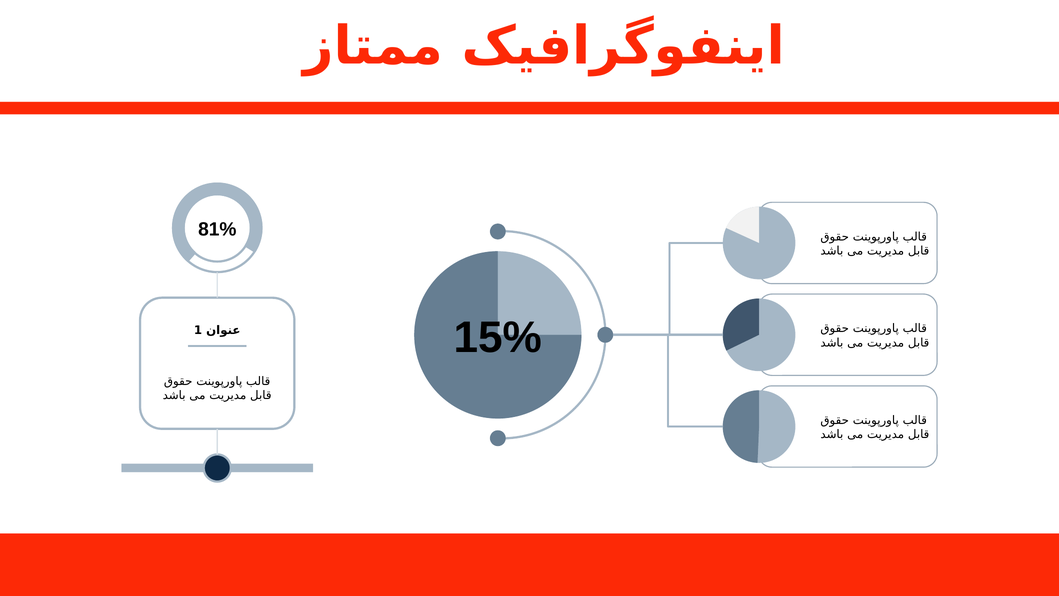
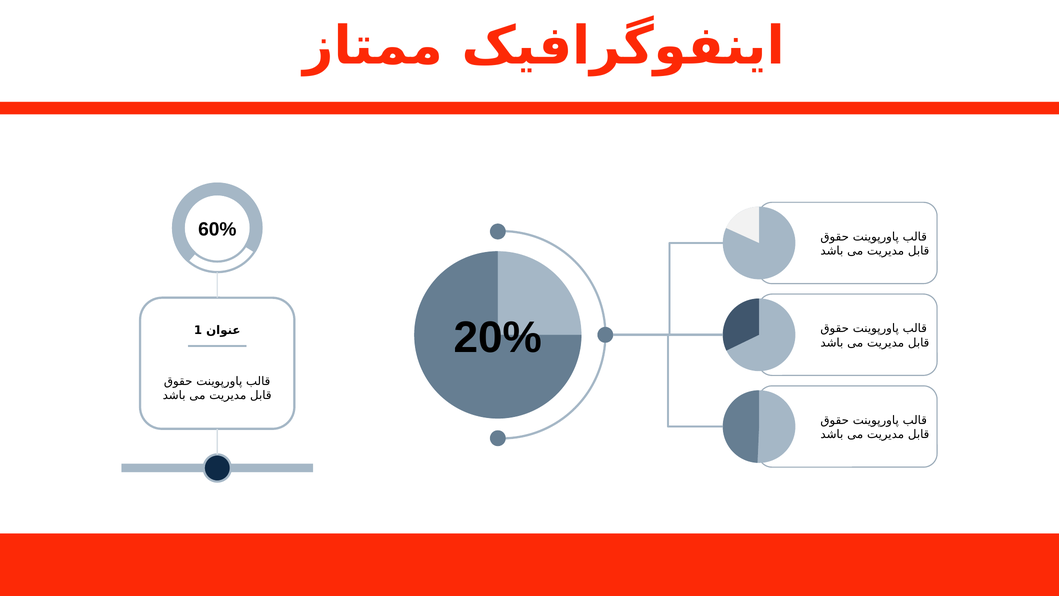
81%: 81% -> 60%
15%: 15% -> 20%
